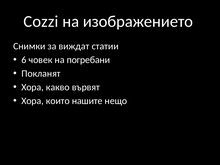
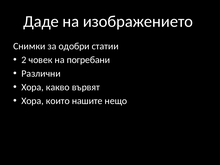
Cozzi: Cozzi -> Даде
виждат: виждат -> одобри
6: 6 -> 2
Покланят: Покланят -> Различни
